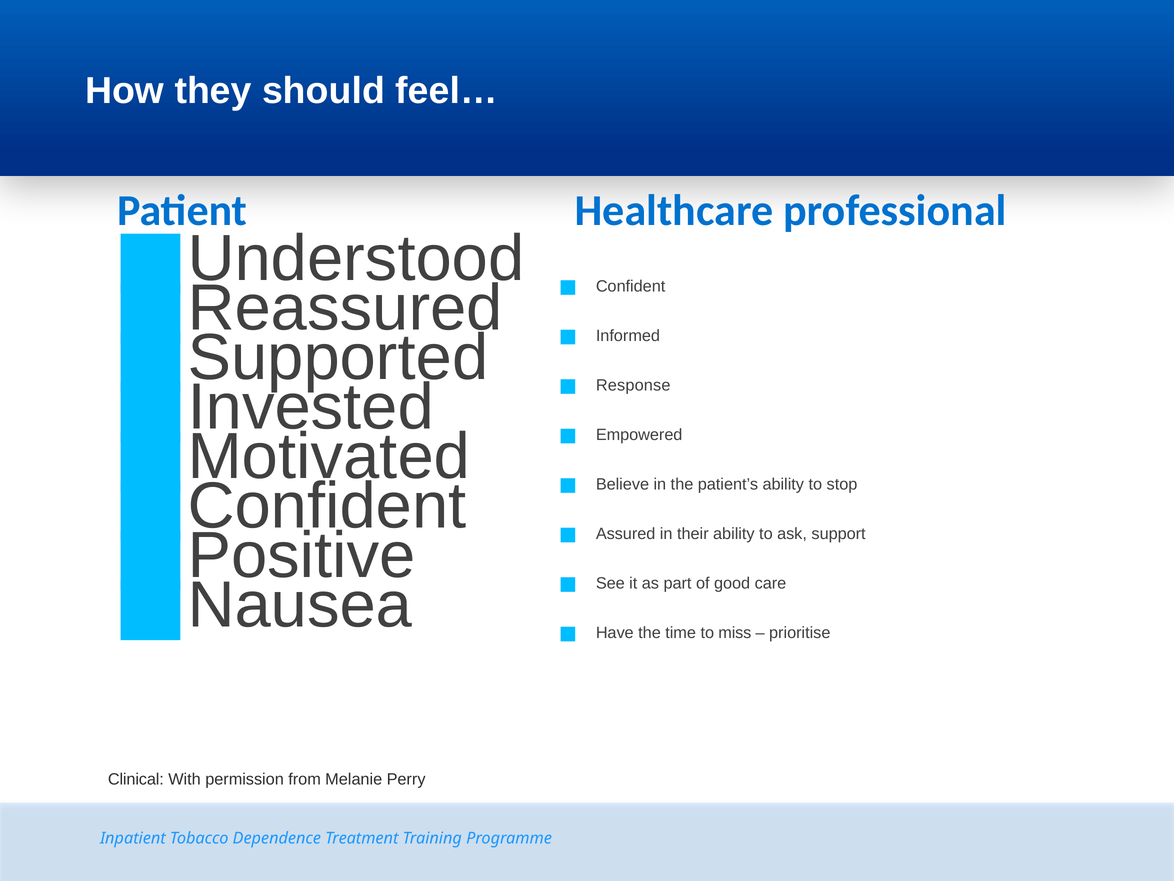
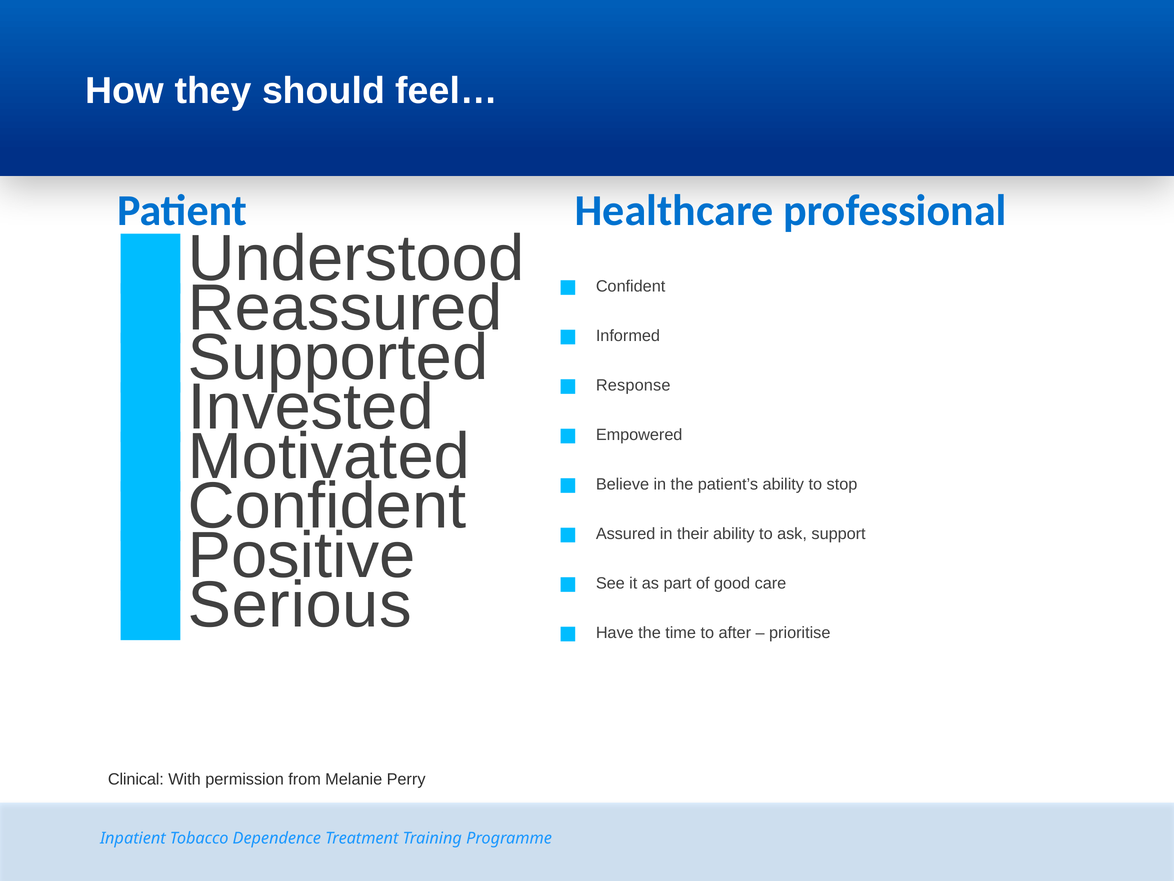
Nausea: Nausea -> Serious
miss: miss -> after
